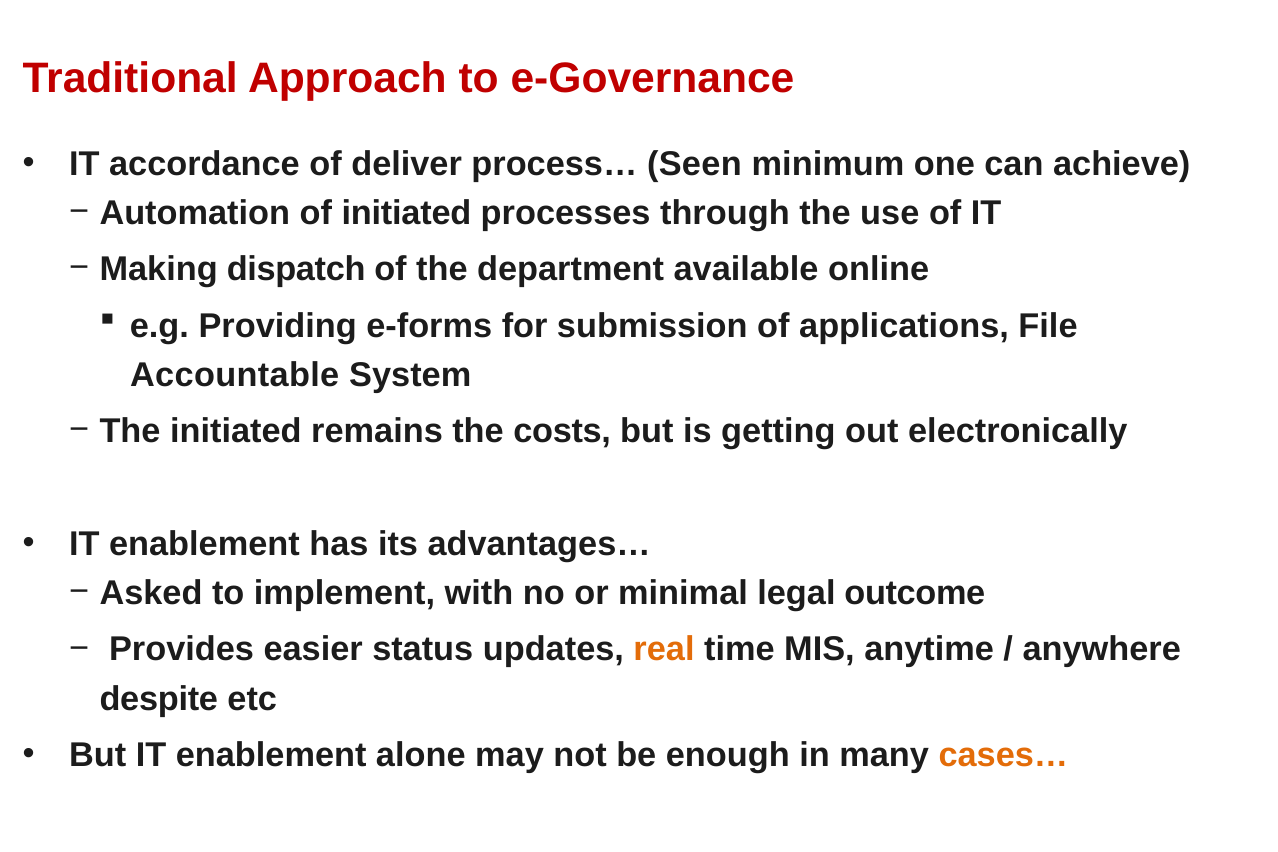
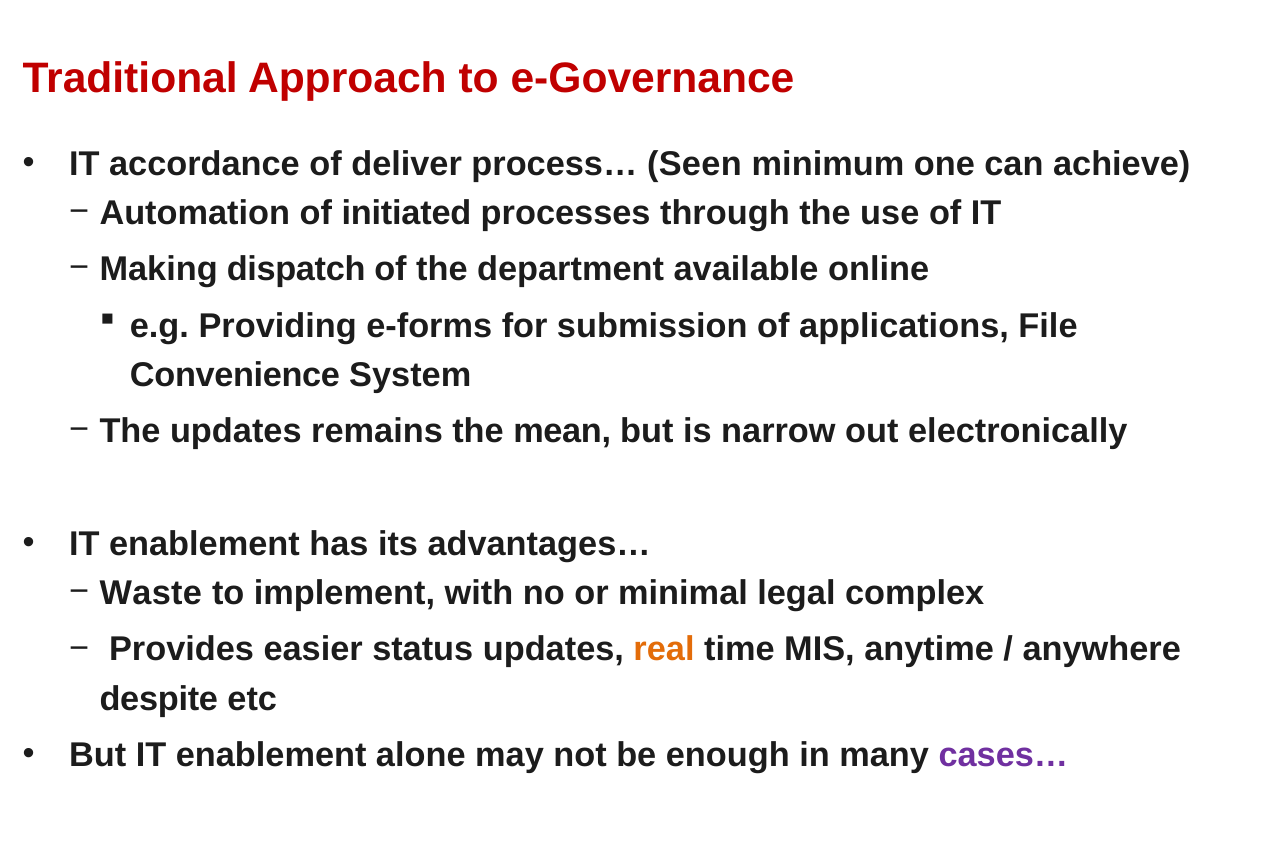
Accountable: Accountable -> Convenience
The initiated: initiated -> updates
costs: costs -> mean
getting: getting -> narrow
Asked: Asked -> Waste
outcome: outcome -> complex
cases… colour: orange -> purple
